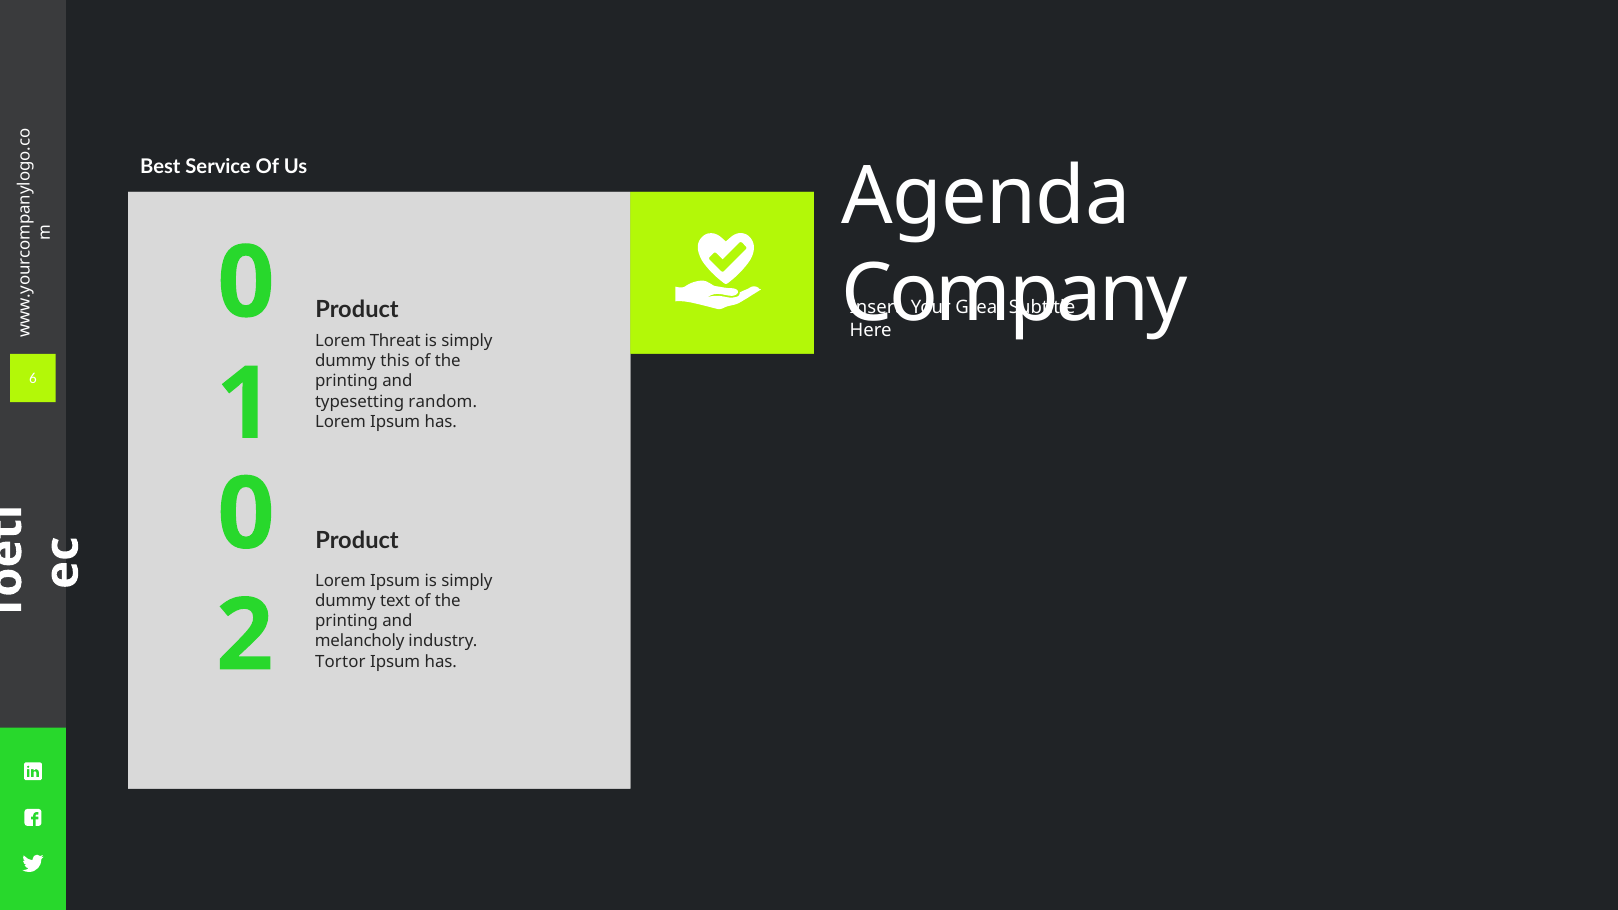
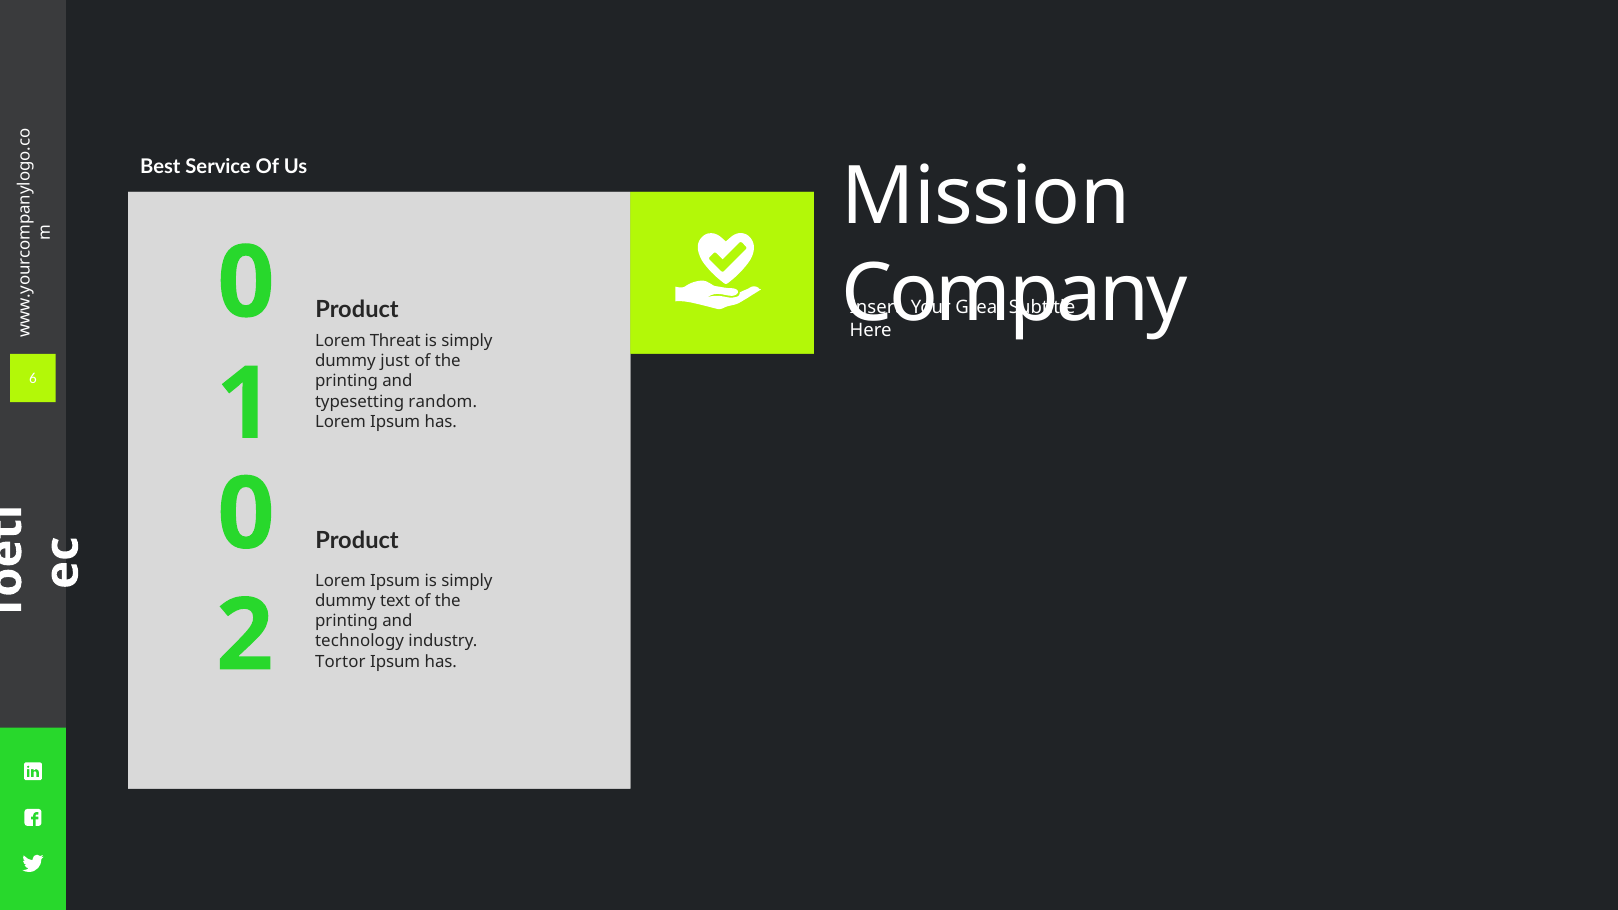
Agenda: Agenda -> Mission
this: this -> just
melancholy: melancholy -> technology
